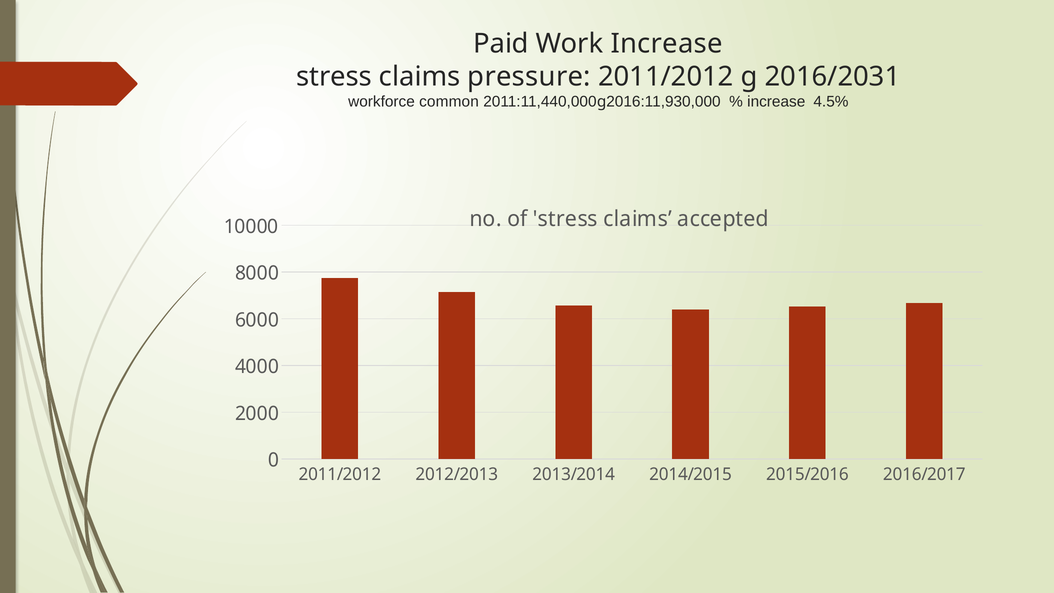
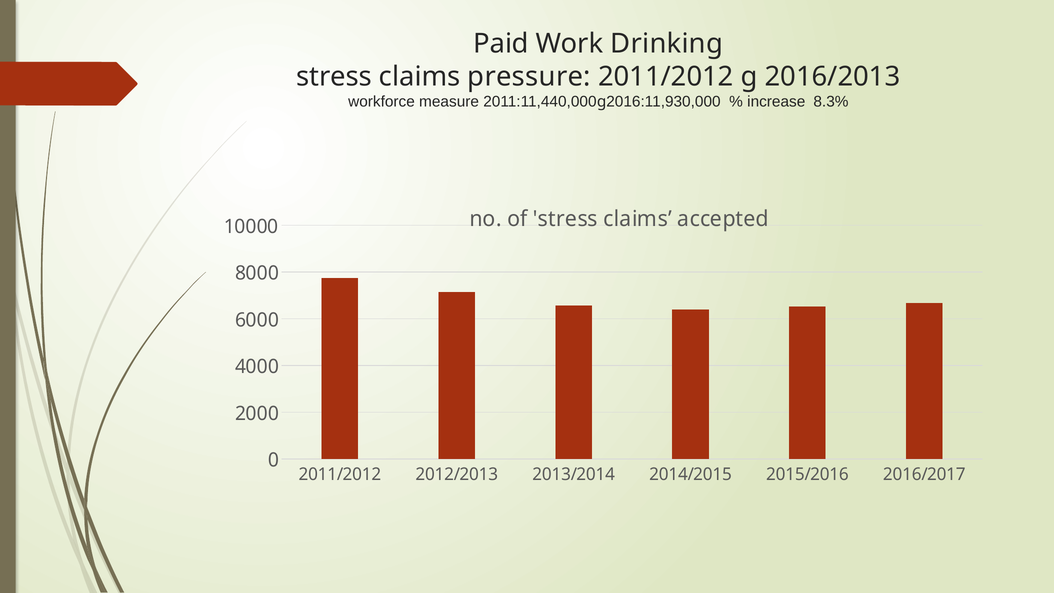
Work Increase: Increase -> Drinking
2016/2031: 2016/2031 -> 2016/2013
common: common -> measure
4.5%: 4.5% -> 8.3%
